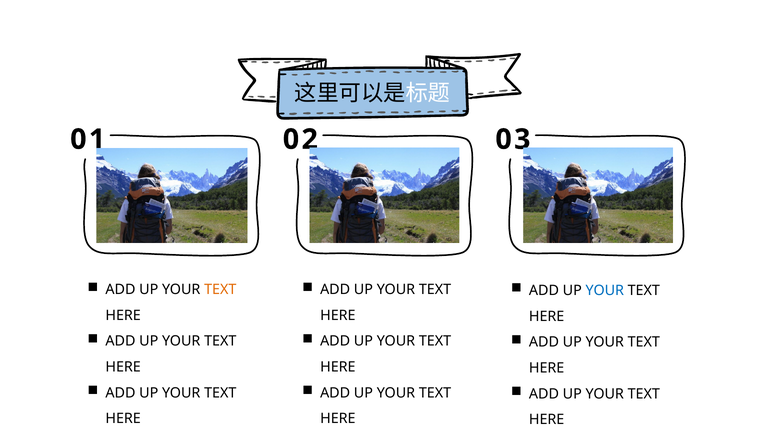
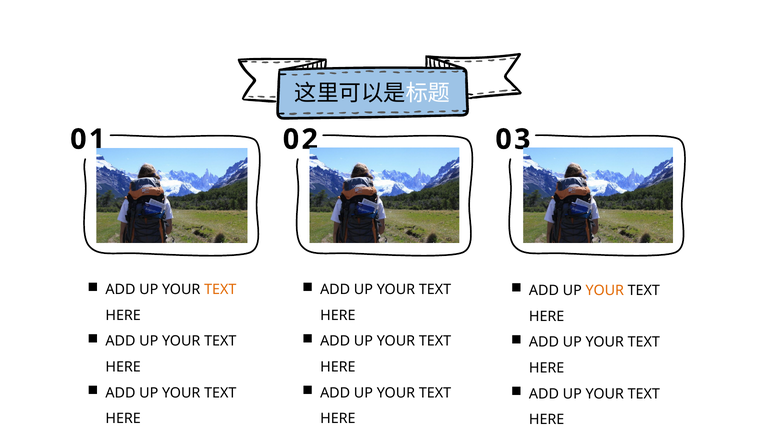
YOUR at (605, 290) colour: blue -> orange
